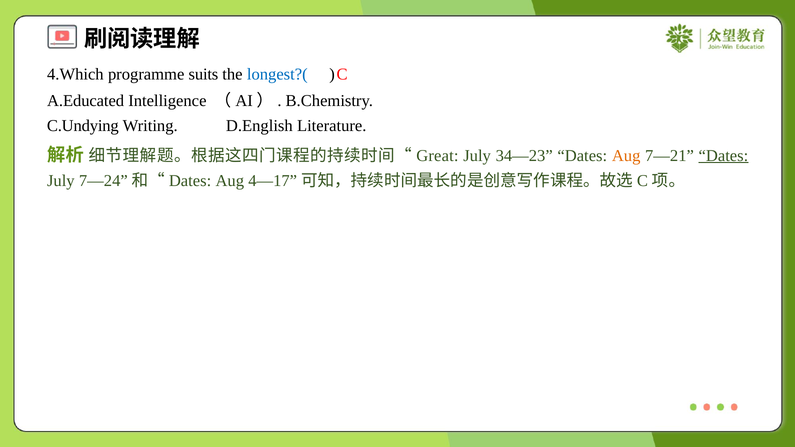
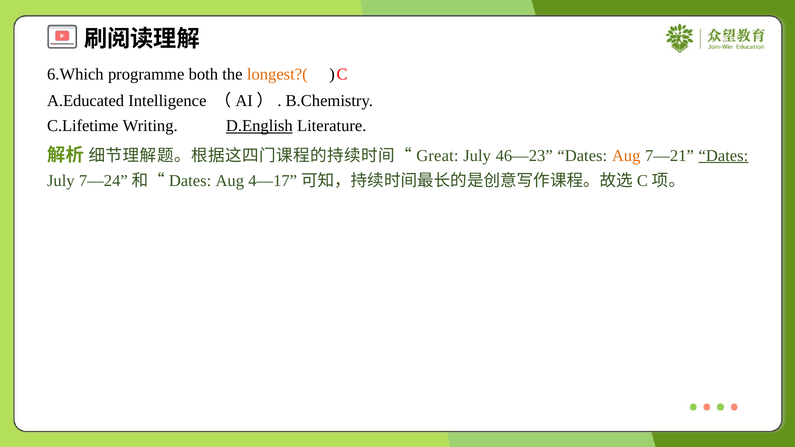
4.Which: 4.Which -> 6.Which
suits: suits -> both
longest?( colour: blue -> orange
C.Undying: C.Undying -> C.Lifetime
D.English underline: none -> present
34—23: 34—23 -> 46—23
